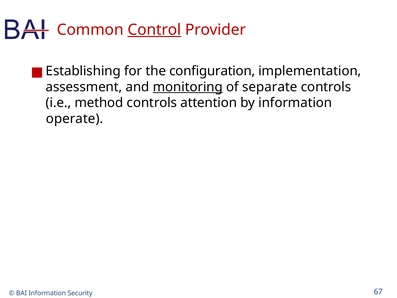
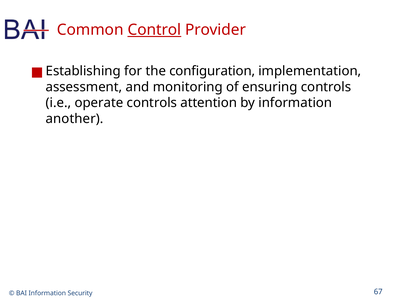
monitoring underline: present -> none
separate: separate -> ensuring
method: method -> operate
operate: operate -> another
